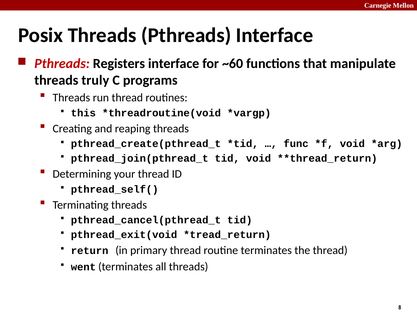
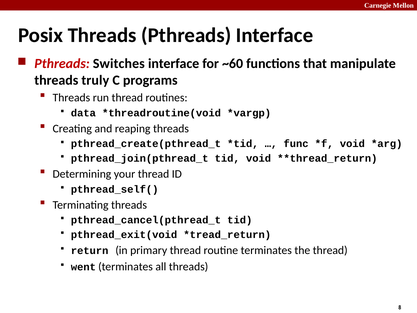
Registers: Registers -> Switches
this: this -> data
